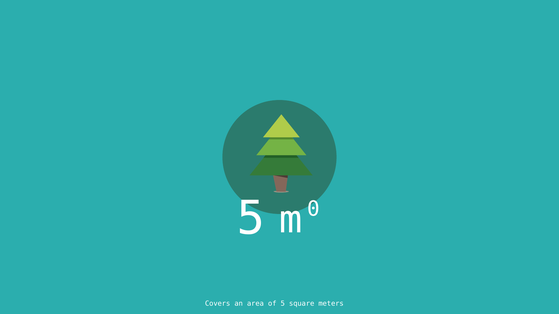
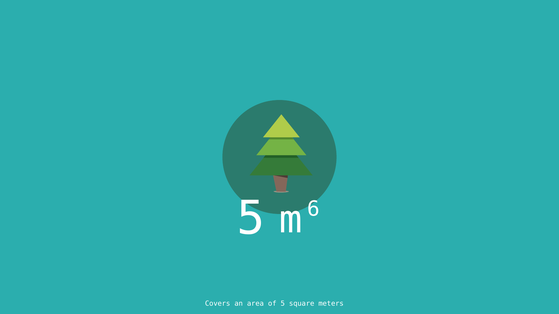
0: 0 -> 6
